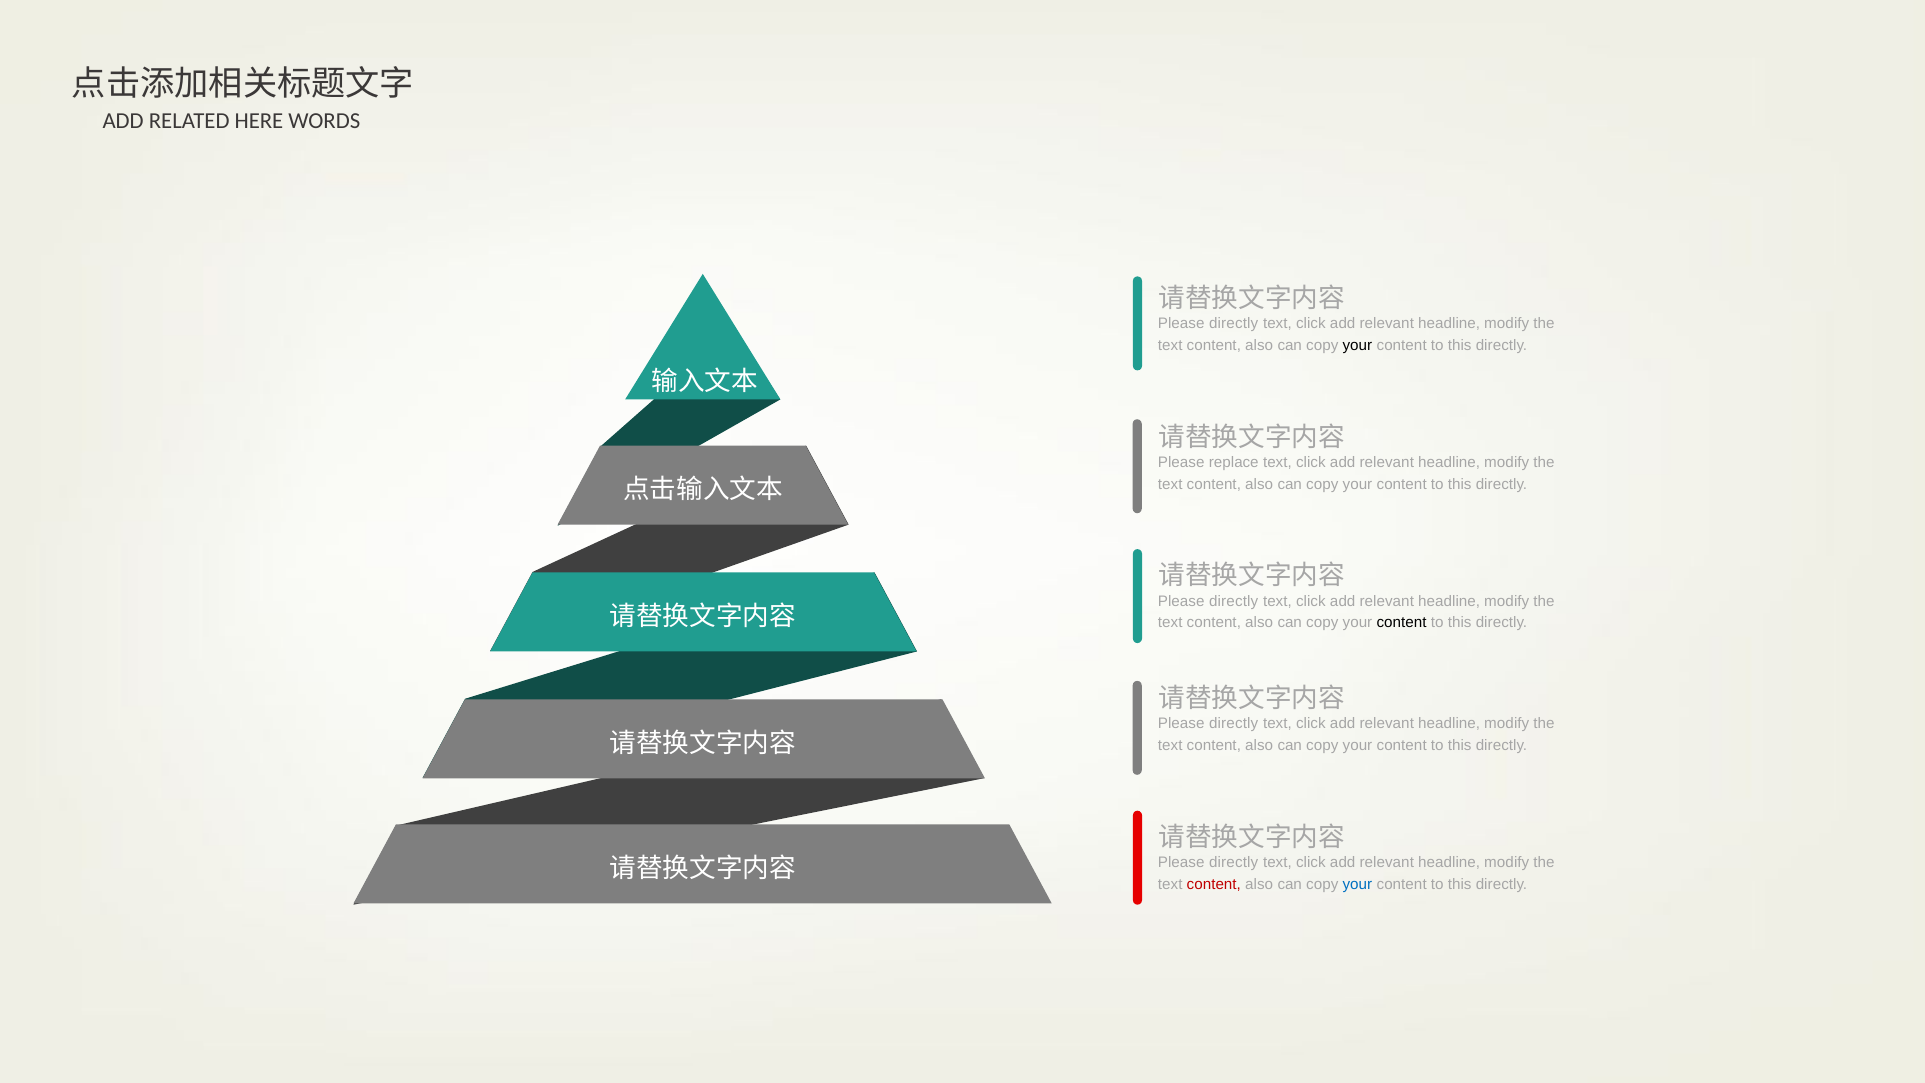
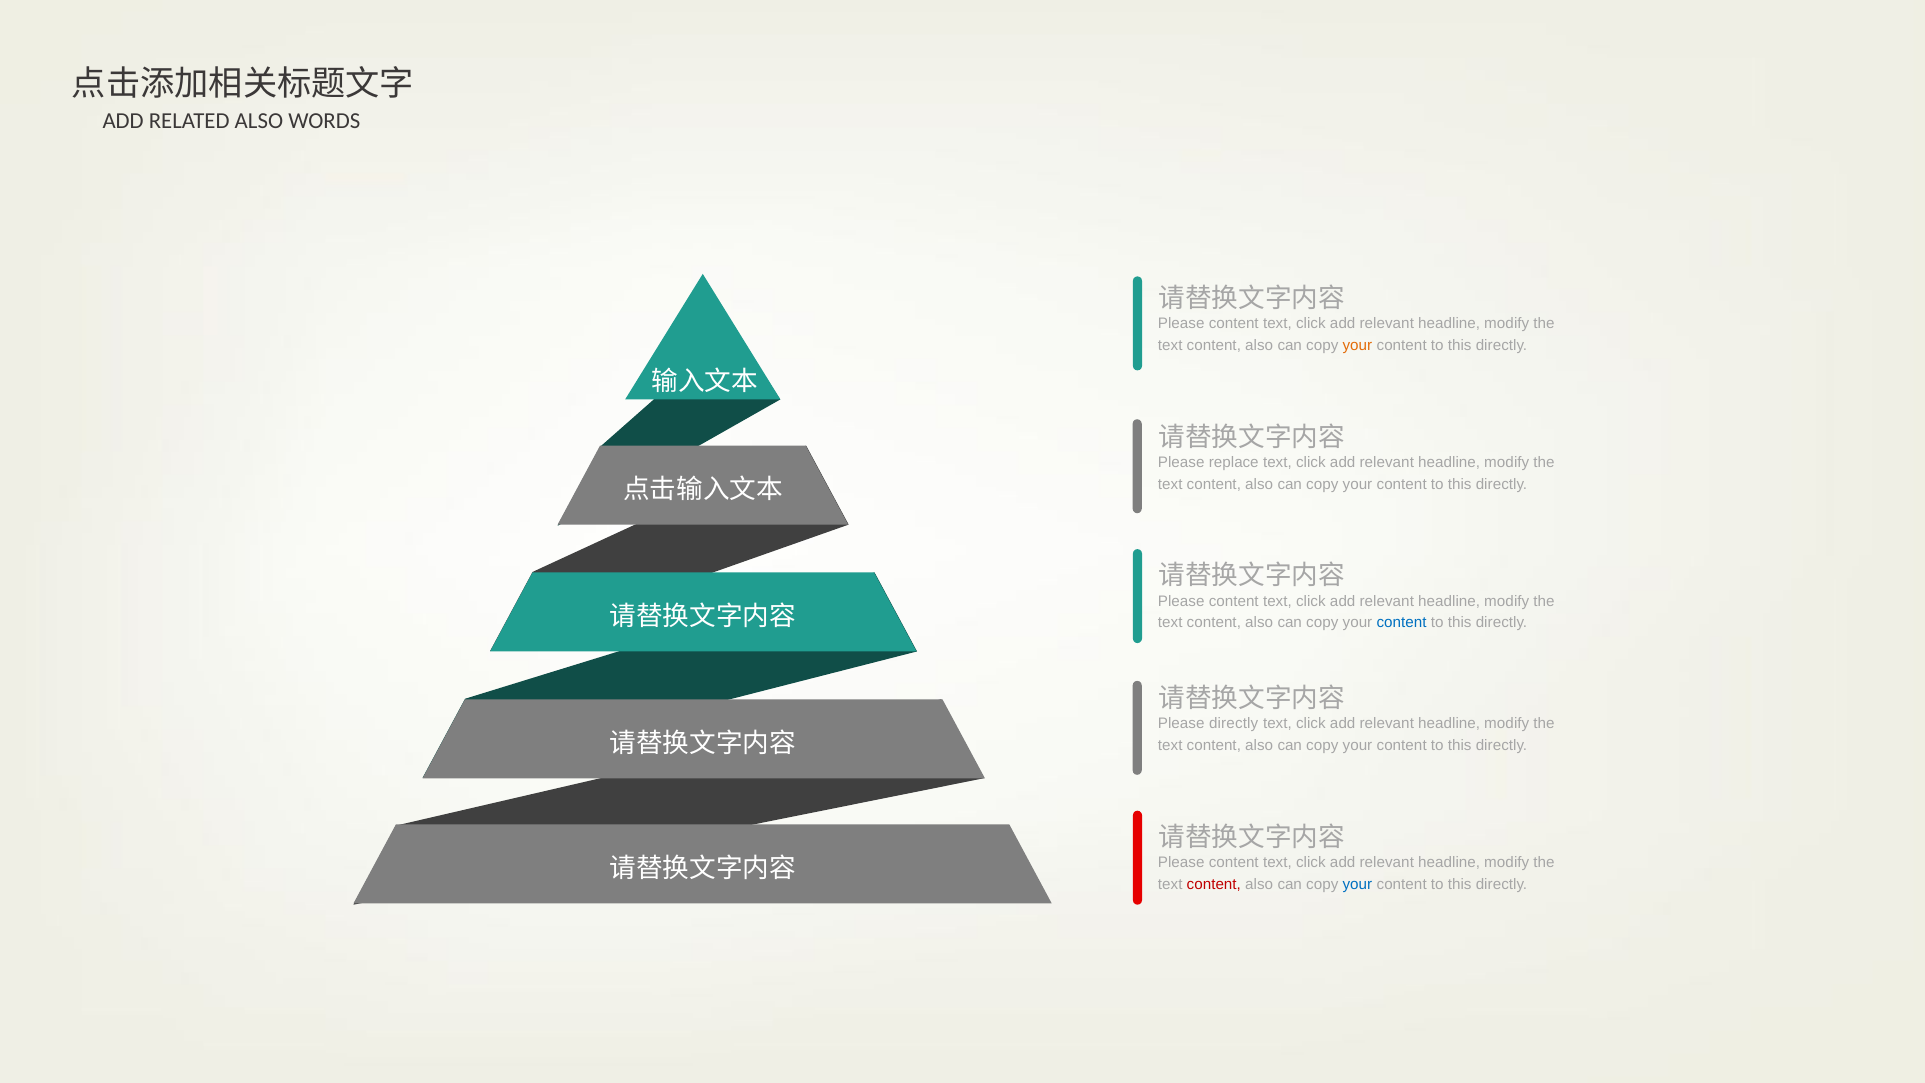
RELATED HERE: HERE -> ALSO
directly at (1234, 323): directly -> content
your at (1357, 345) colour: black -> orange
directly at (1234, 601): directly -> content
content at (1402, 623) colour: black -> blue
directly at (1234, 863): directly -> content
